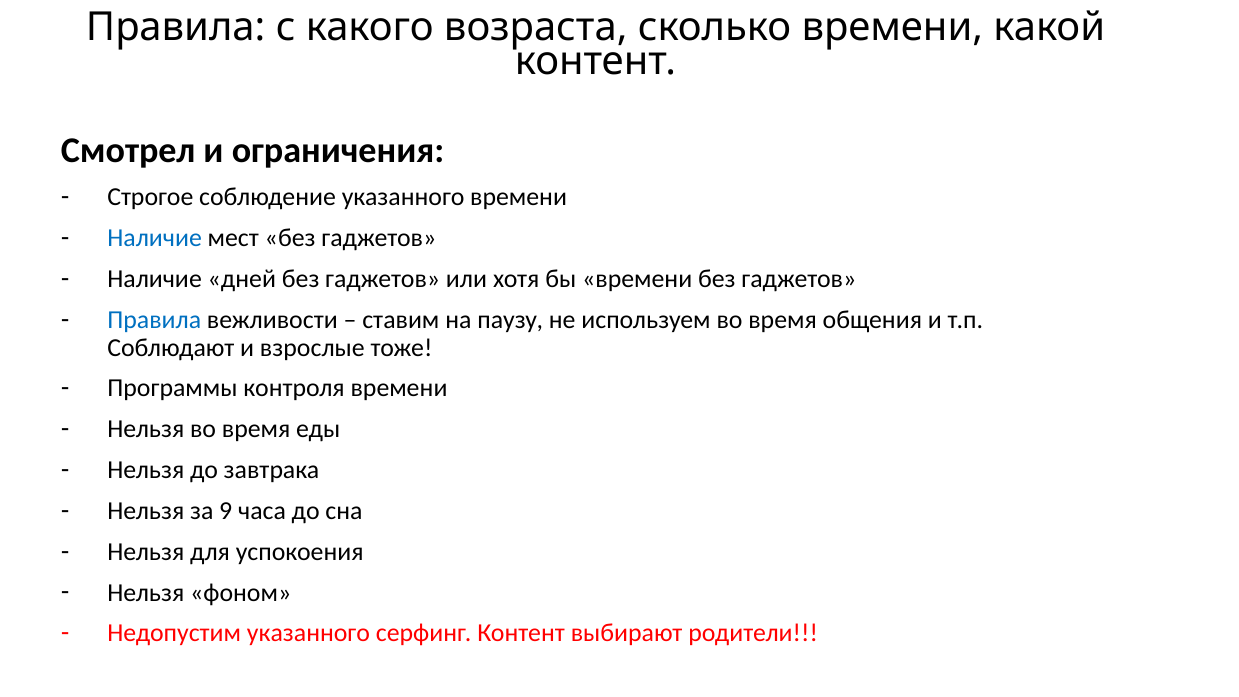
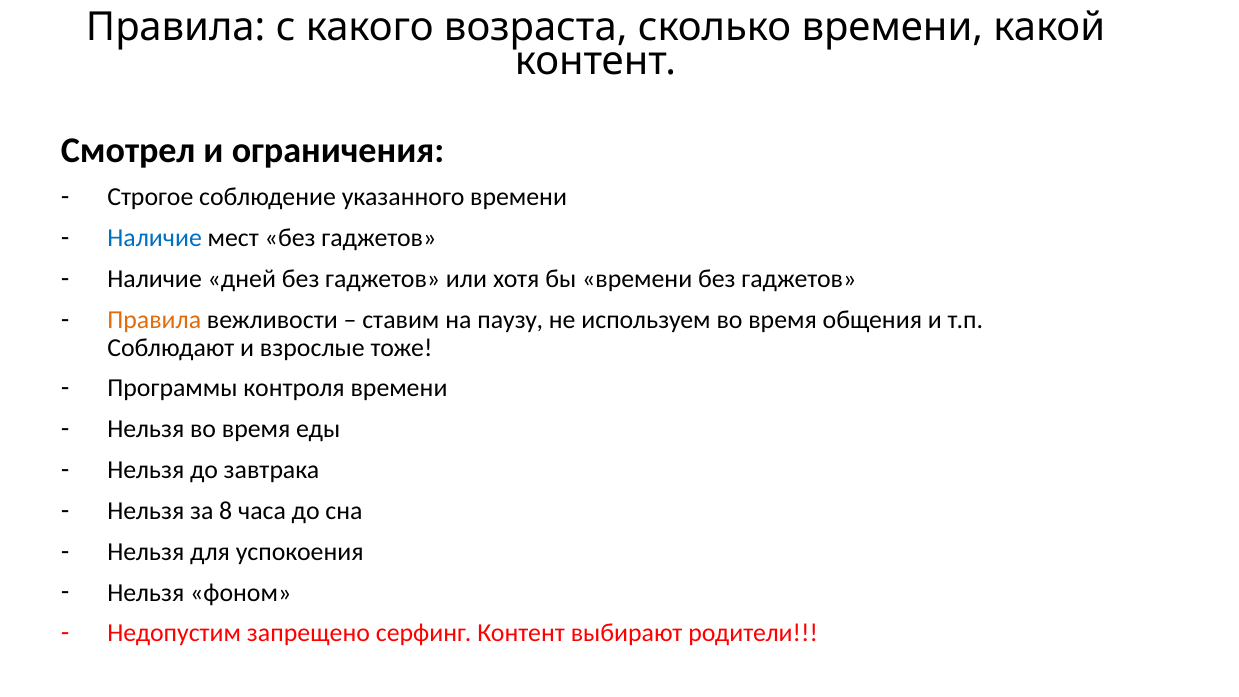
Правила at (154, 320) colour: blue -> orange
9: 9 -> 8
Недопустим указанного: указанного -> запрещено
